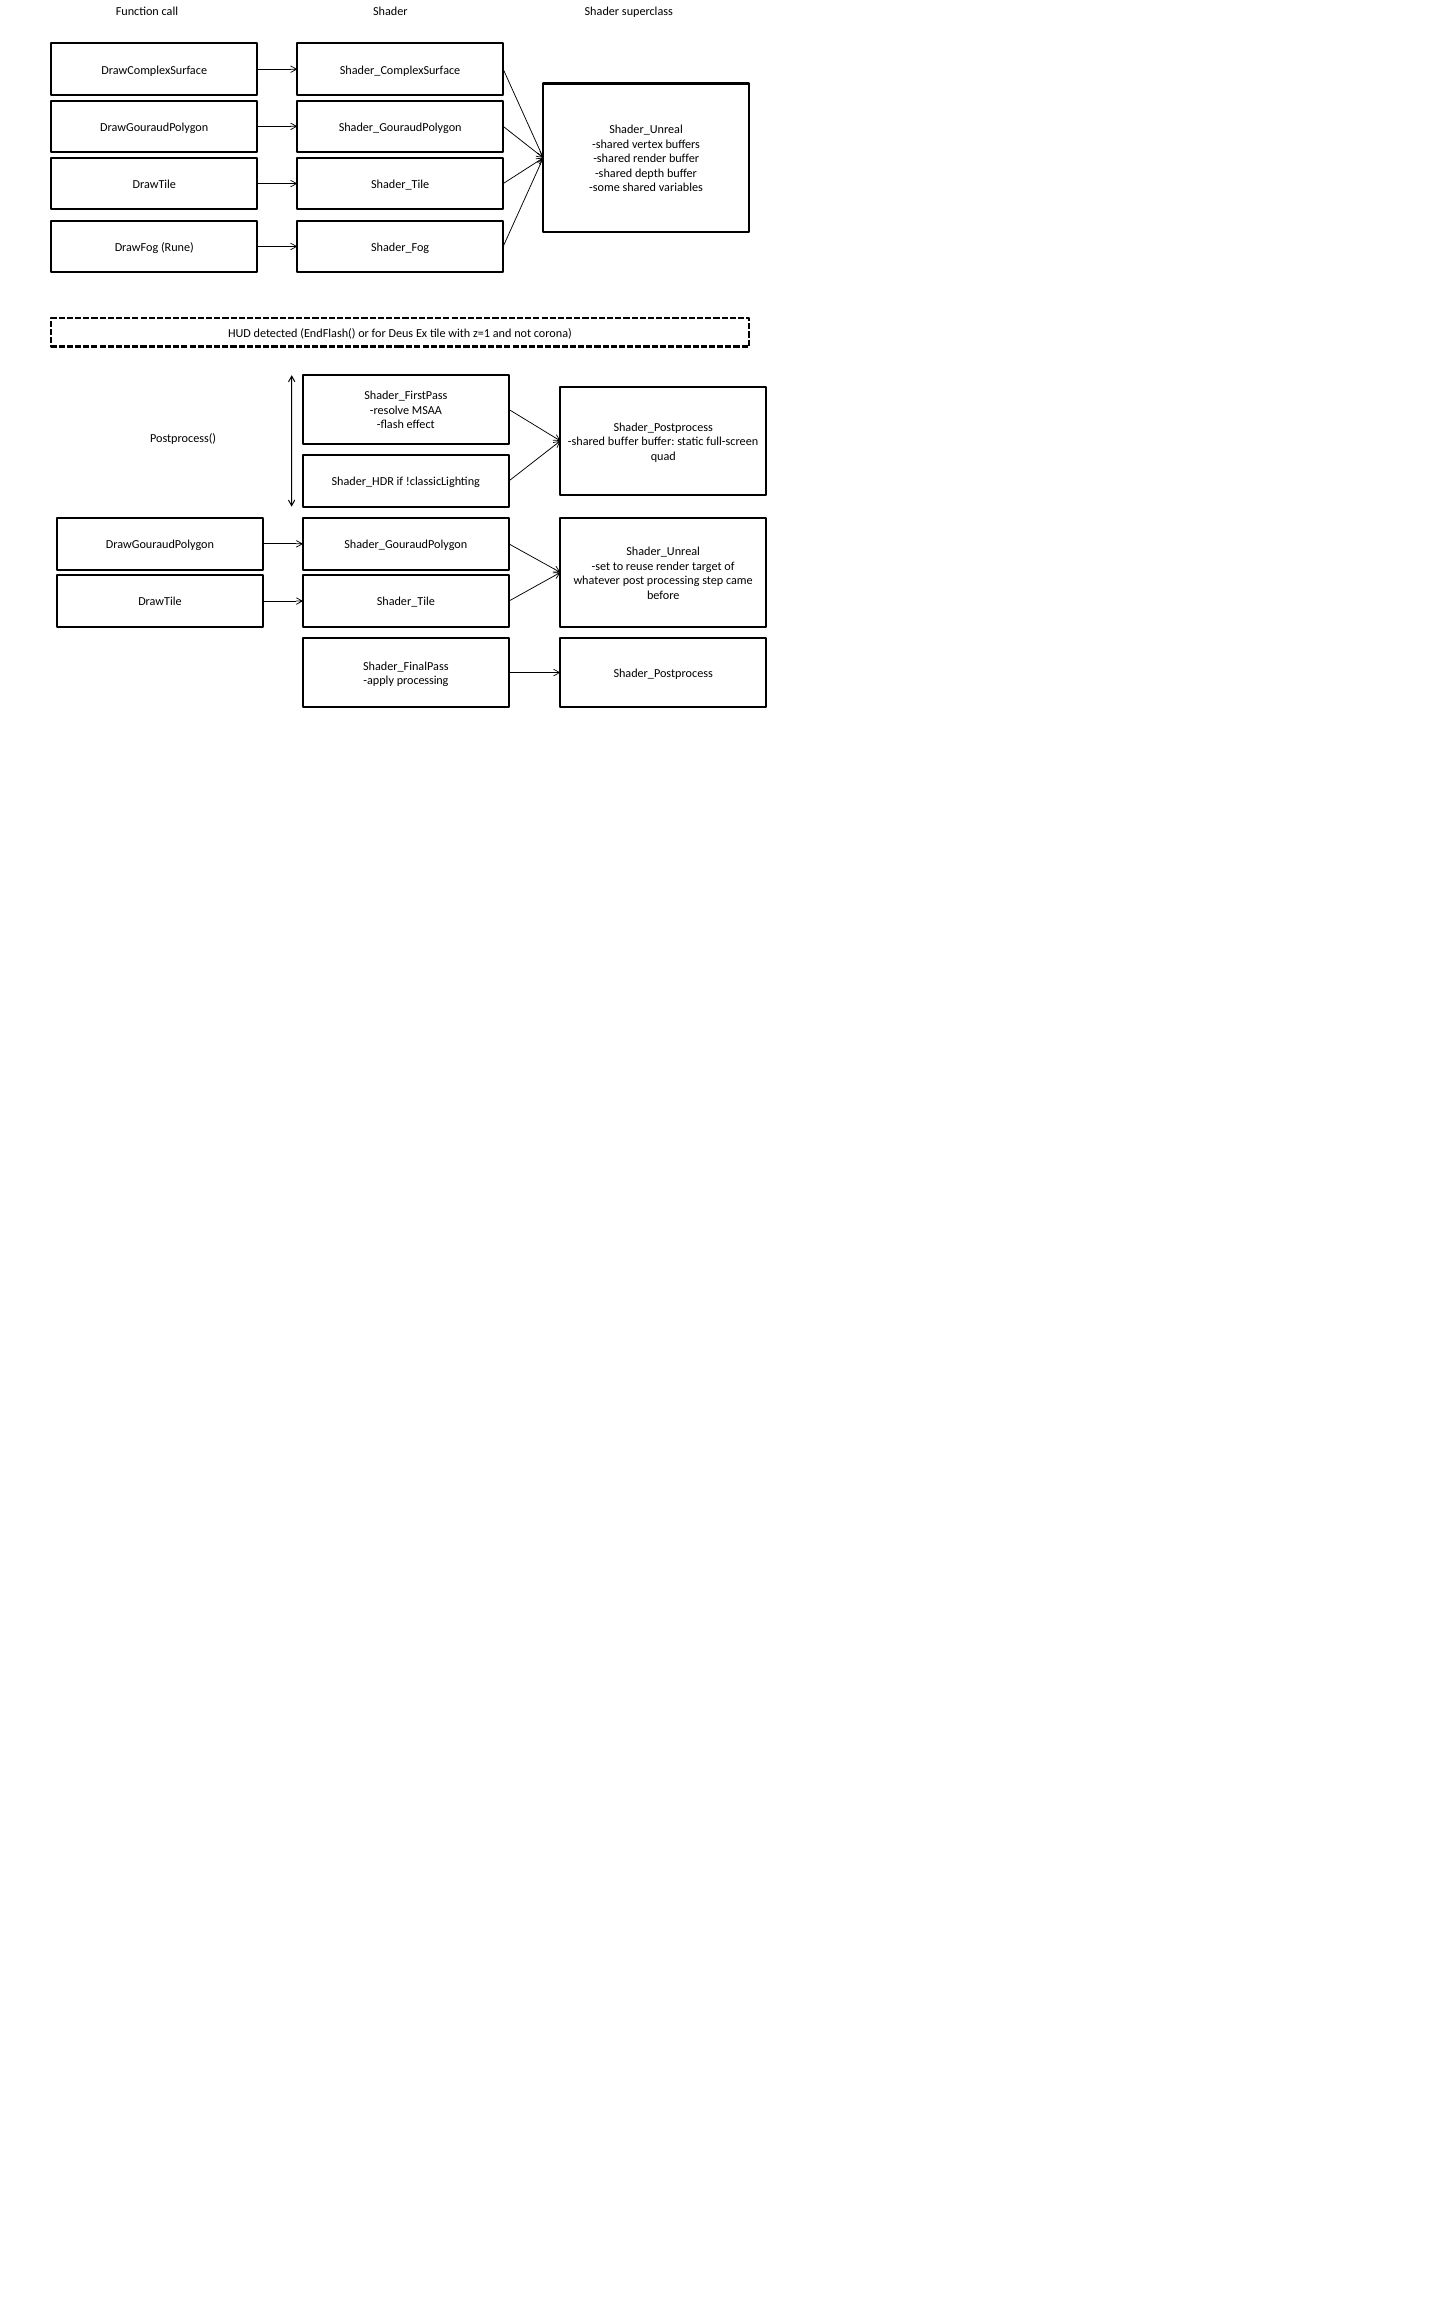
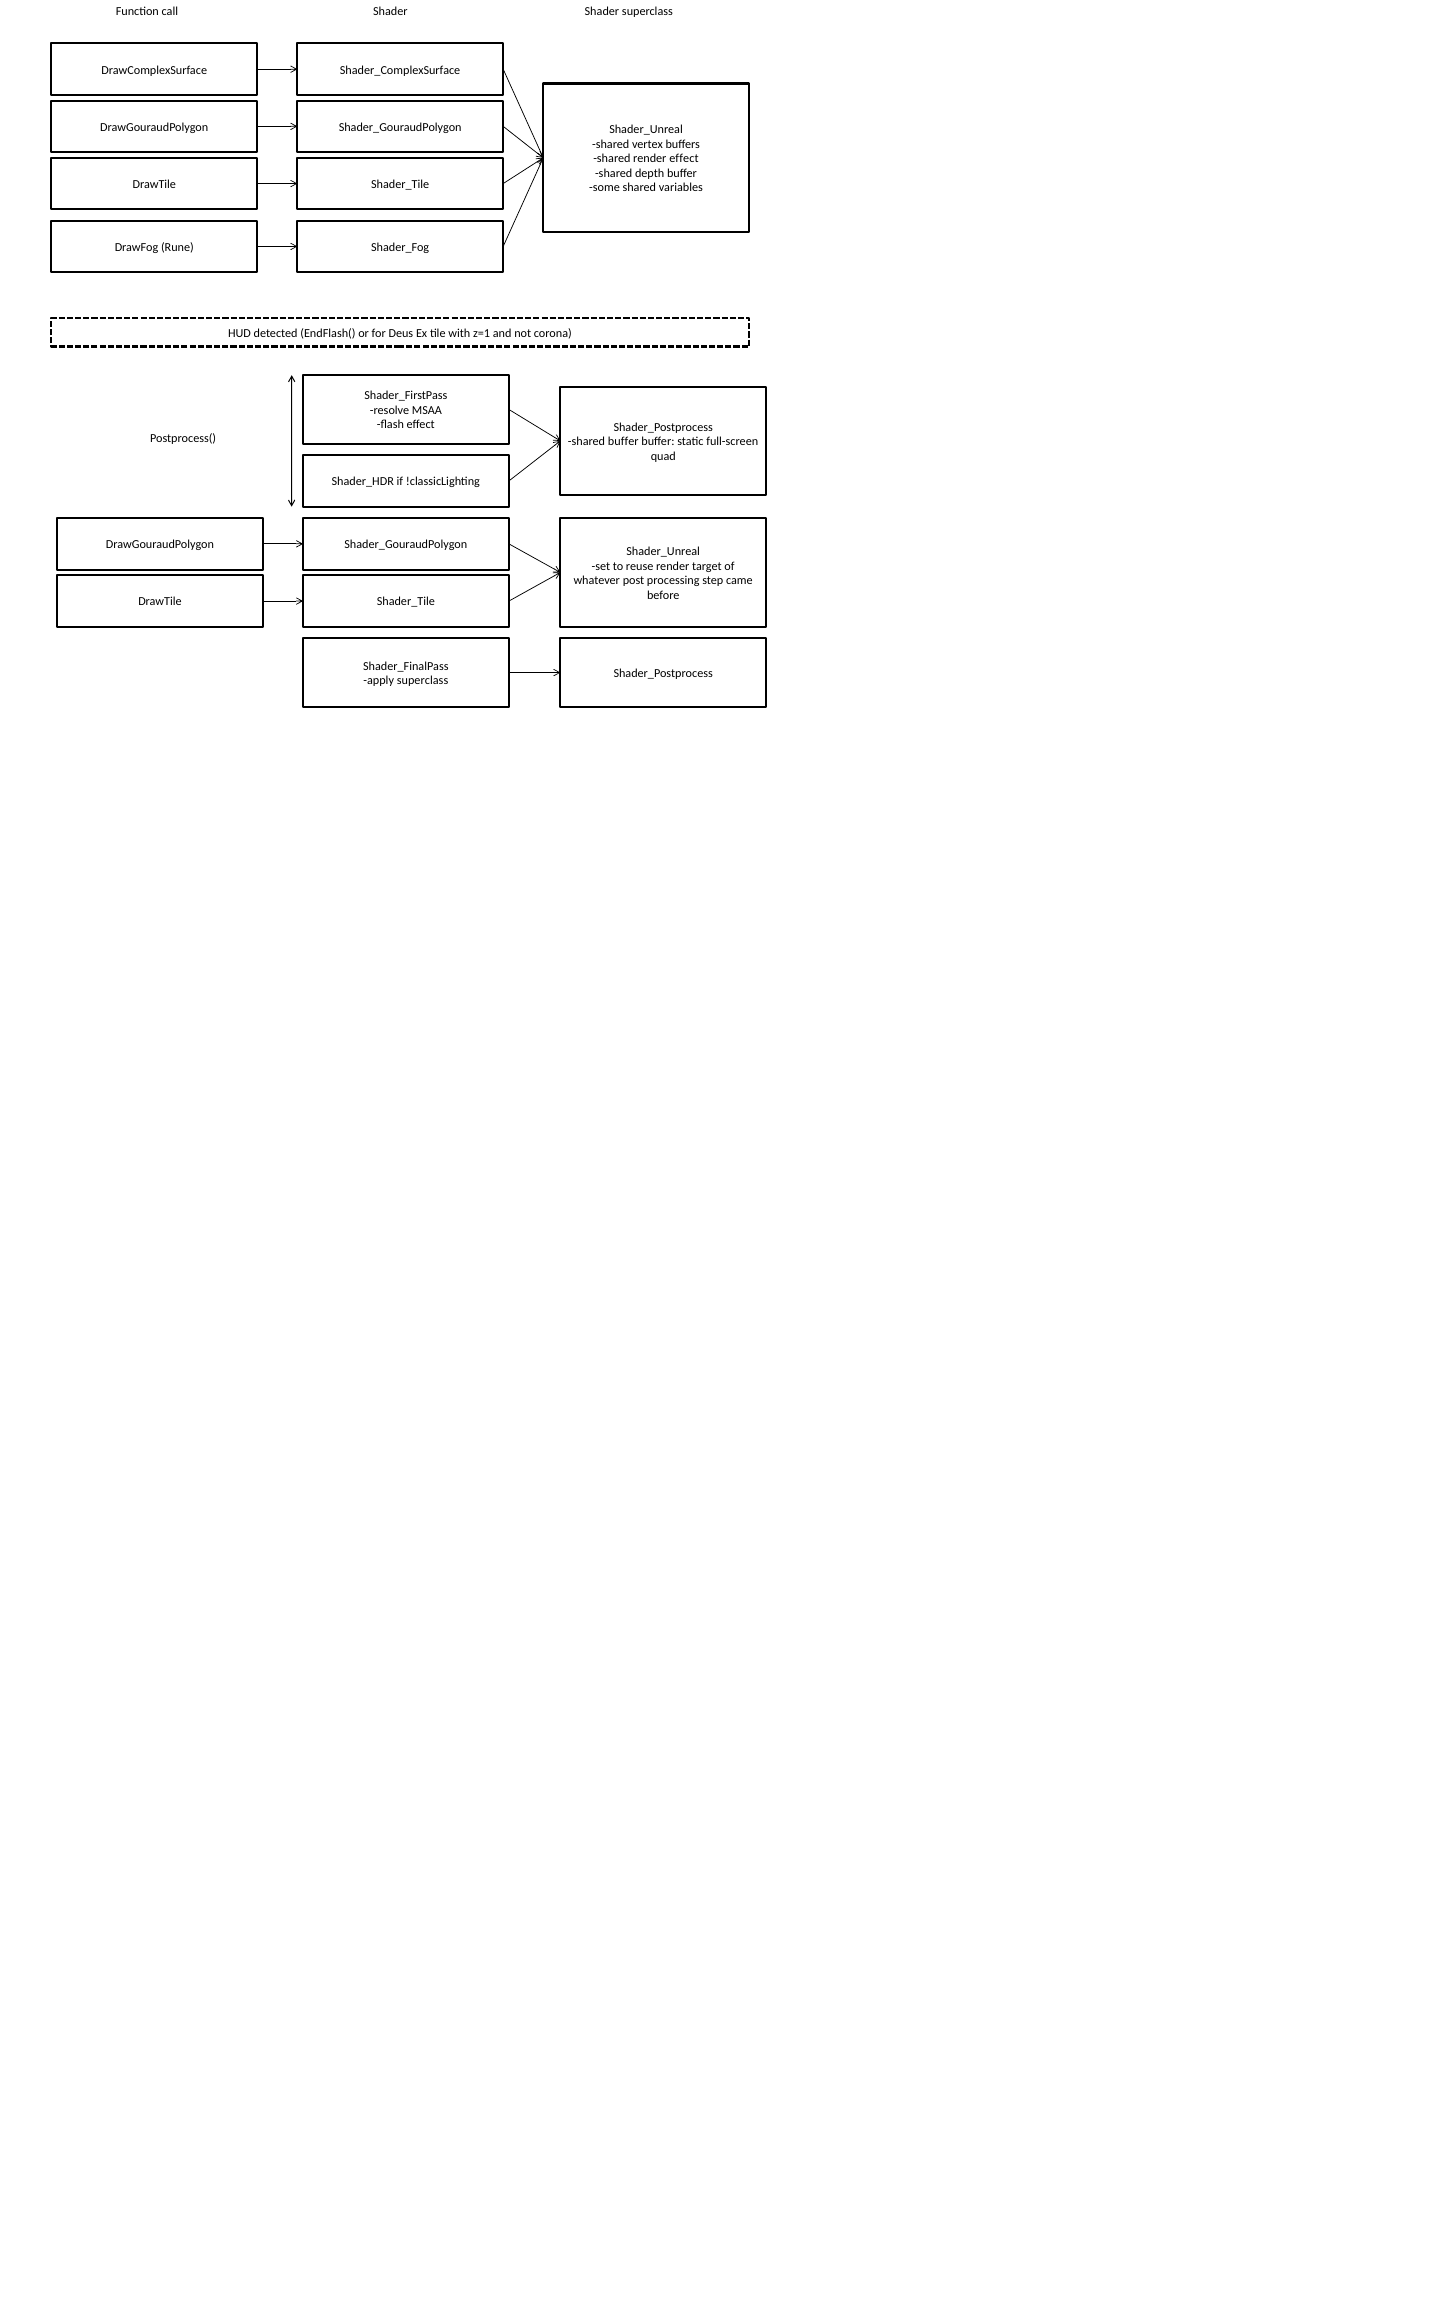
render buffer: buffer -> effect
apply processing: processing -> superclass
